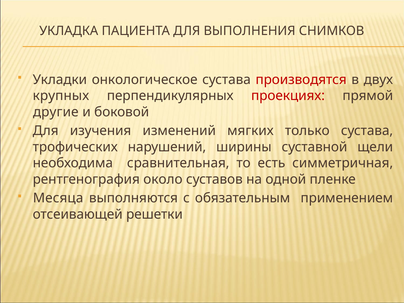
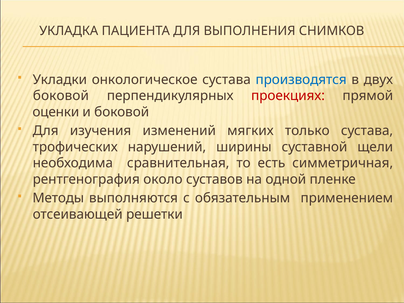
производятся colour: red -> blue
крупных at (61, 96): крупных -> боковой
другие: другие -> оценки
Месяца: Месяца -> Методы
